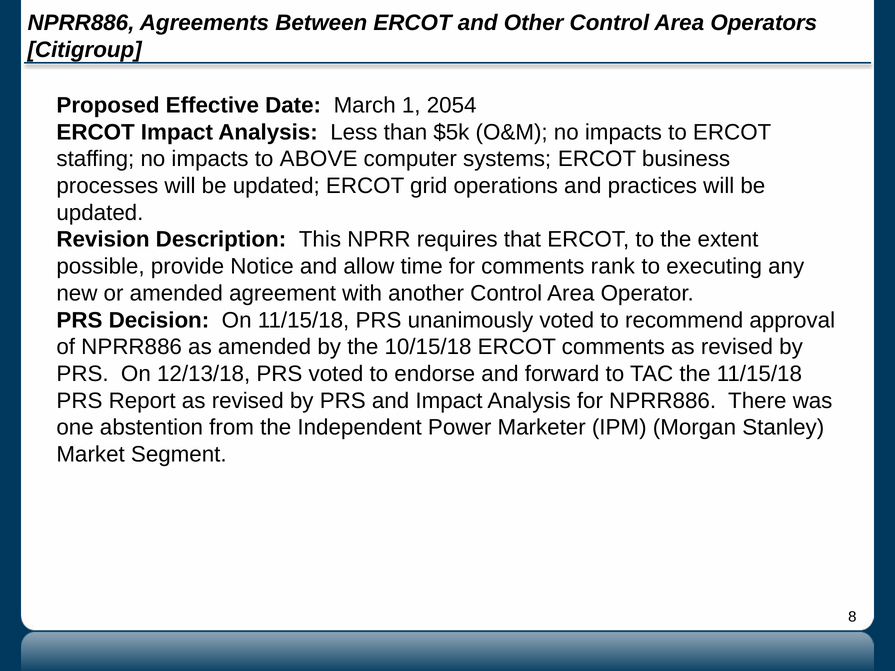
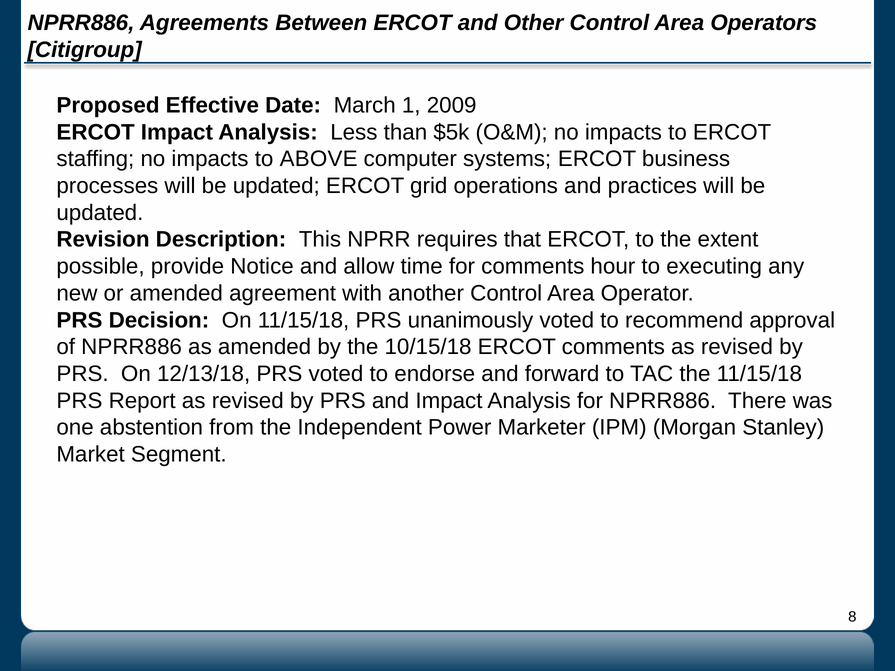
2054: 2054 -> 2009
rank: rank -> hour
